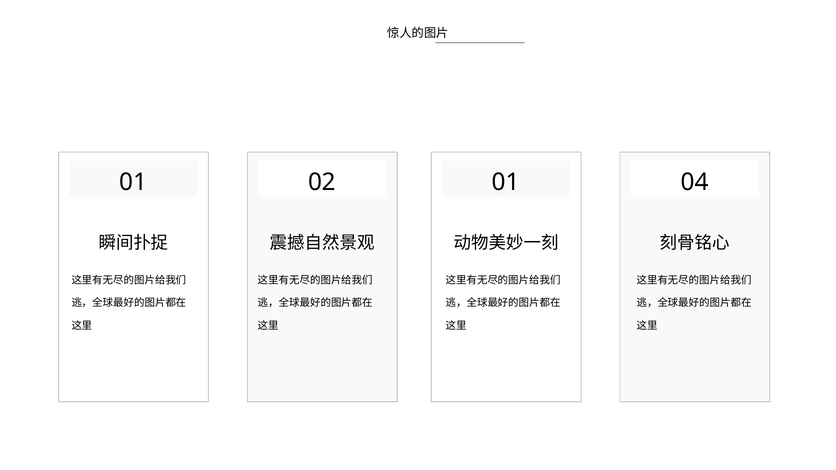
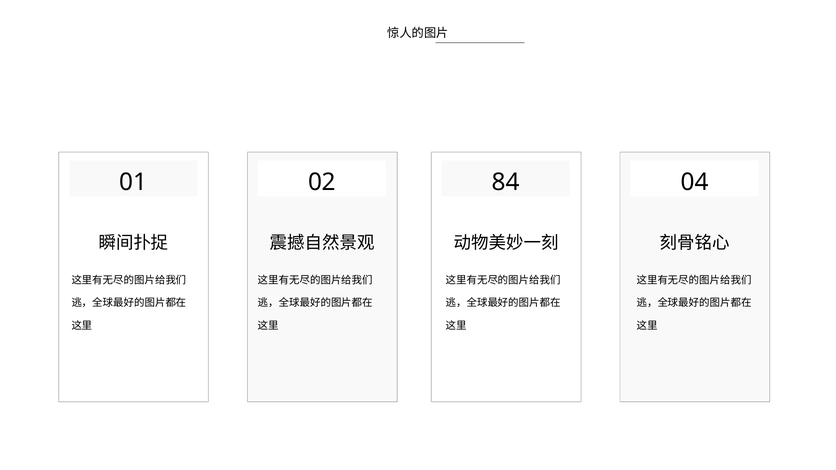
02 01: 01 -> 84
